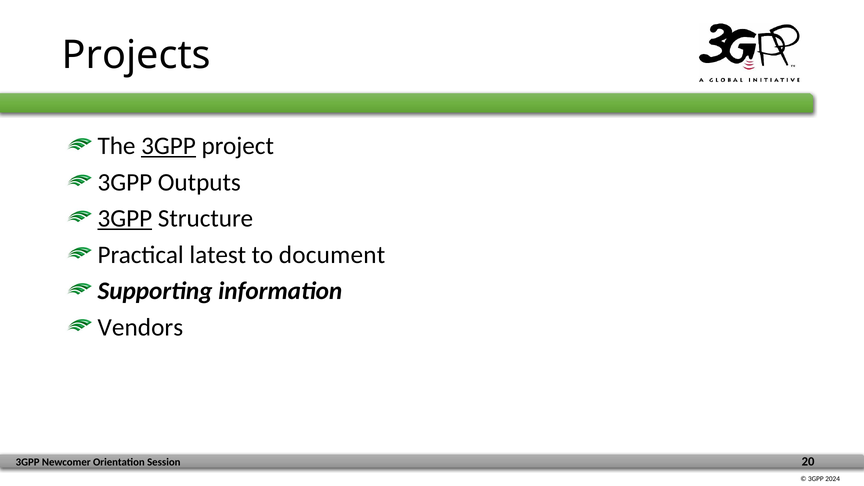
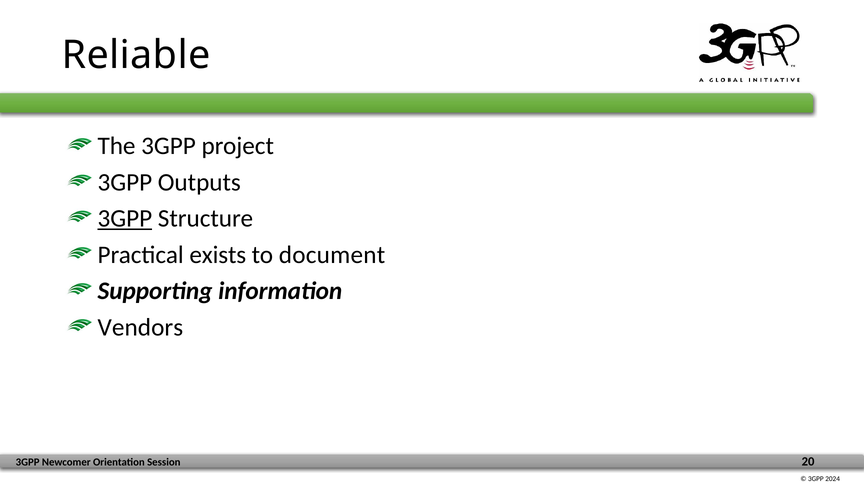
Projects: Projects -> Reliable
3GPP at (169, 146) underline: present -> none
latest: latest -> exists
